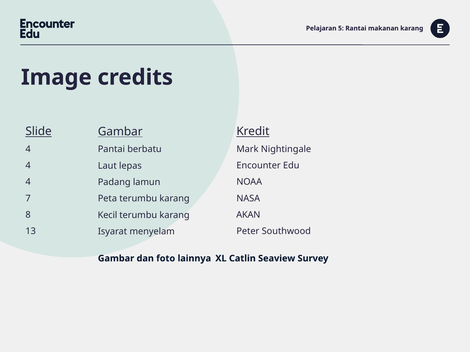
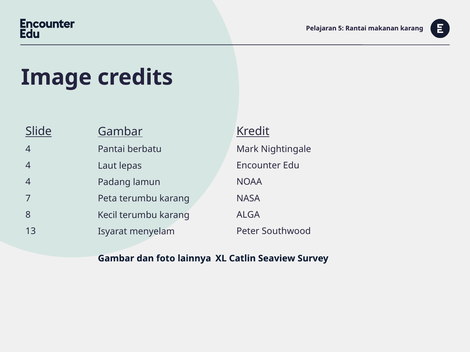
AKAN: AKAN -> ALGA
